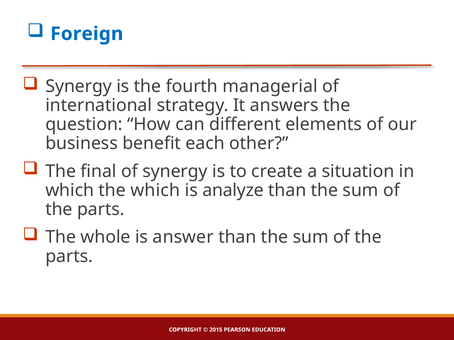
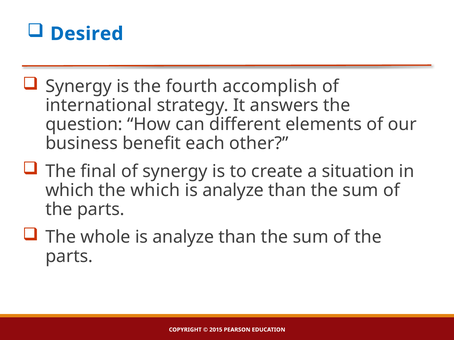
Foreign: Foreign -> Desired
managerial: managerial -> accomplish
whole is answer: answer -> analyze
